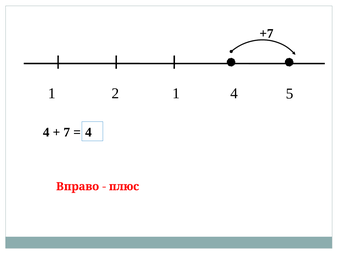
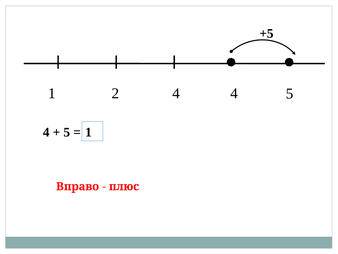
+7: +7 -> +5
1 1: 1 -> 4
7 at (67, 132): 7 -> 5
4 at (88, 132): 4 -> 1
